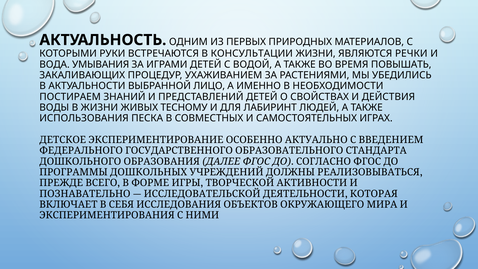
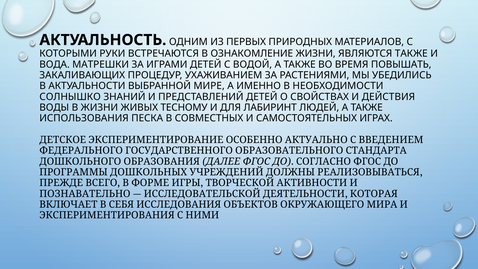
КОНСУЛЬТАЦИИ: КОНСУЛЬТАЦИИ -> ОЗНАКОМЛЕНИЕ
ЯВЛЯЮТСЯ РЕЧКИ: РЕЧКИ -> ТАКЖЕ
УМЫВАНИЯ: УМЫВАНИЯ -> МАТРЕШКИ
ЛИЦО: ЛИЦО -> МИРЕ
ПОСТИРАЕМ: ПОСТИРАЕМ -> СОЛНЫШКО
